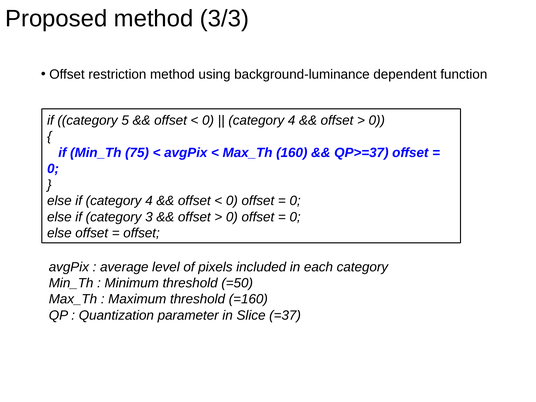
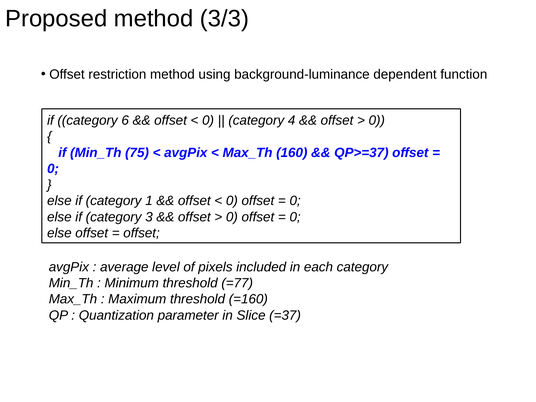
5: 5 -> 6
if category 4: 4 -> 1
=50: =50 -> =77
